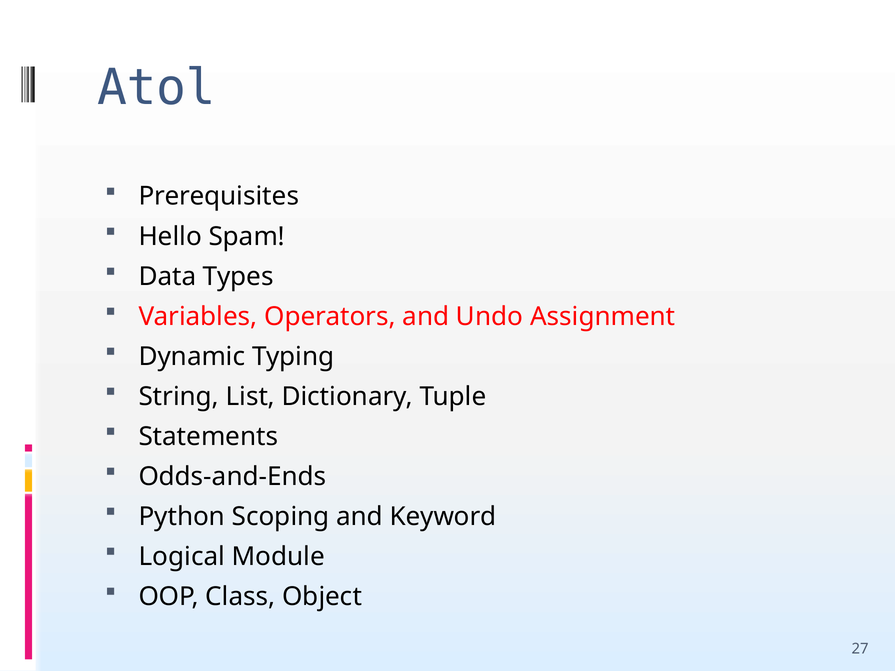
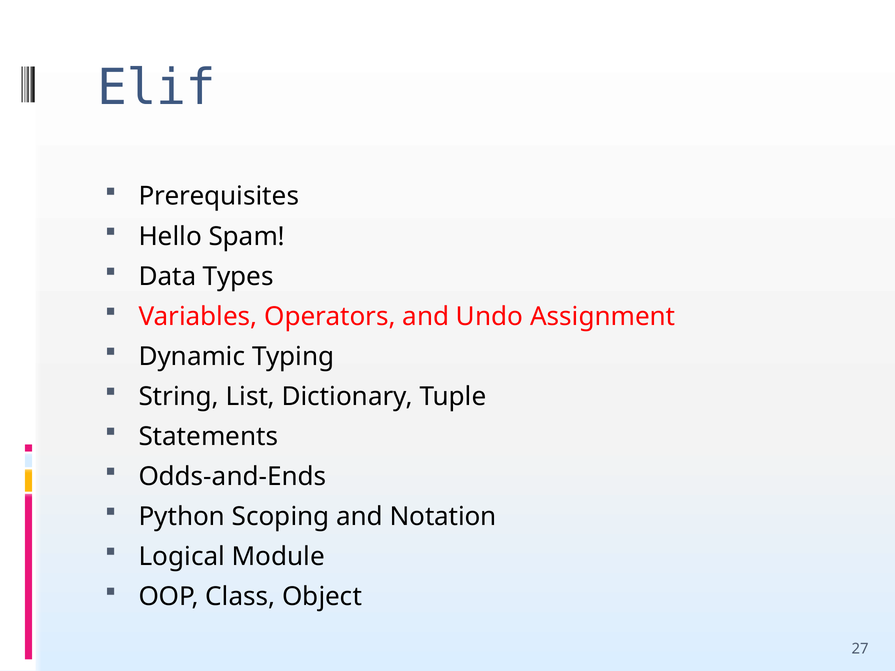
Atol: Atol -> Elif
Keyword: Keyword -> Notation
